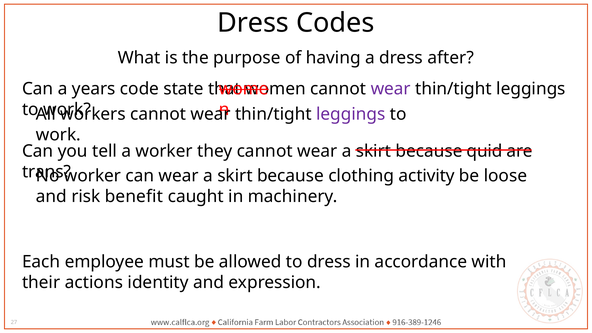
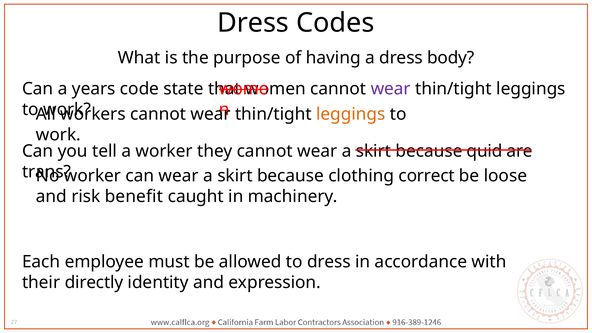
after: after -> body
leggings at (351, 114) colour: purple -> orange
activity: activity -> correct
actions: actions -> directly
